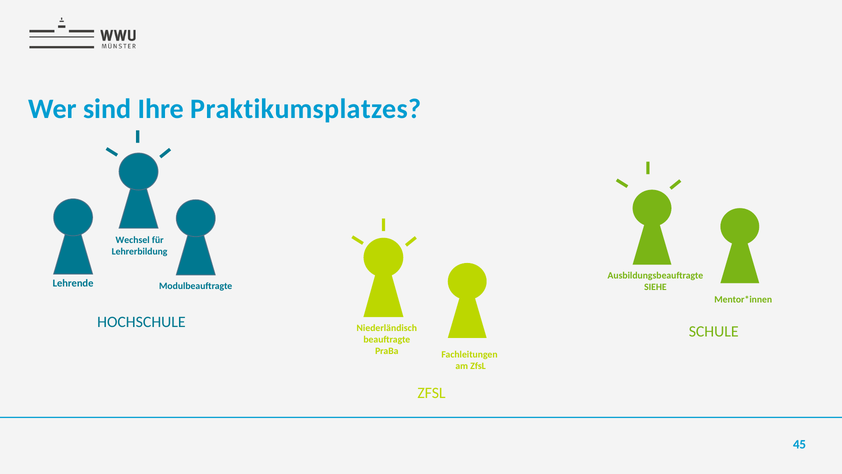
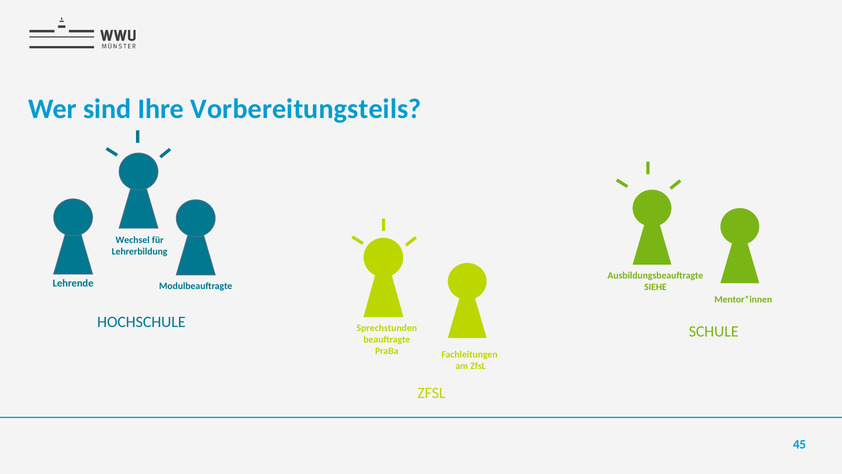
Praktikumsplatzes: Praktikumsplatzes -> Vorbereitungsteils
Niederländisch: Niederländisch -> Sprechstunden
